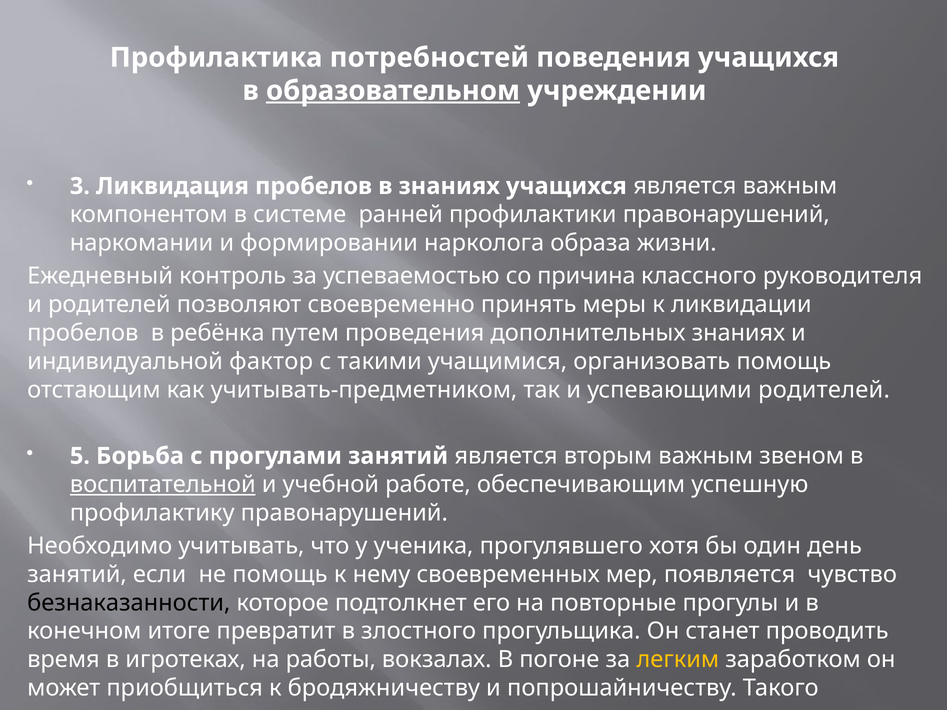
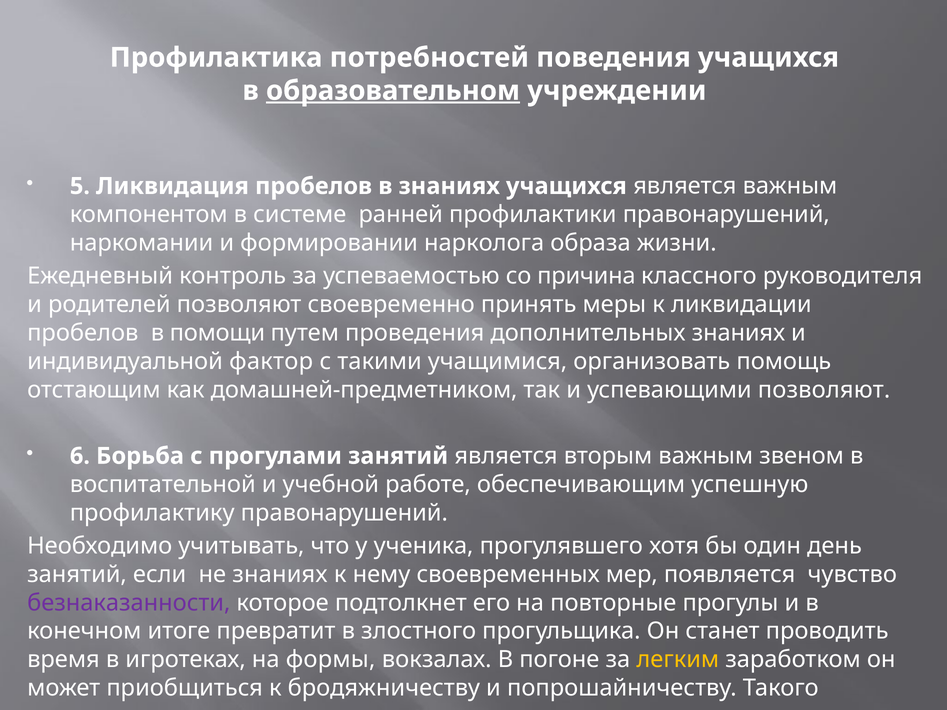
3: 3 -> 5
ребёнка: ребёнка -> помощи
учитывать-предметником: учитывать-предметником -> домашней-предметником
успевающими родителей: родителей -> позволяют
5: 5 -> 6
воспитательной underline: present -> none
не помощь: помощь -> знаниях
безнаказанности colour: black -> purple
работы: работы -> формы
